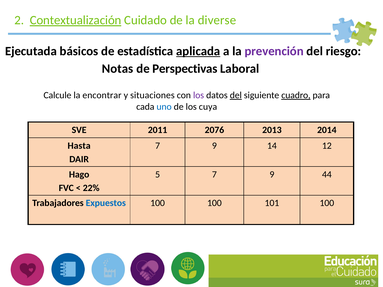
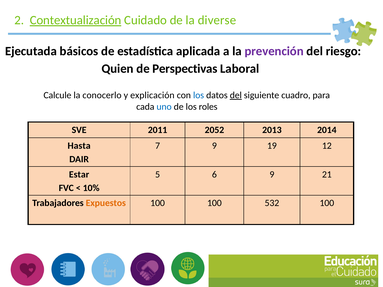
aplicada underline: present -> none
Notas: Notas -> Quien
encontrar: encontrar -> conocerlo
situaciones: situaciones -> explicación
los at (199, 95) colour: purple -> blue
cuadro underline: present -> none
cuya: cuya -> roles
2076: 2076 -> 2052
14: 14 -> 19
Hago: Hago -> Estar
5 7: 7 -> 6
44: 44 -> 21
22%: 22% -> 10%
Expuestos colour: blue -> orange
101: 101 -> 532
